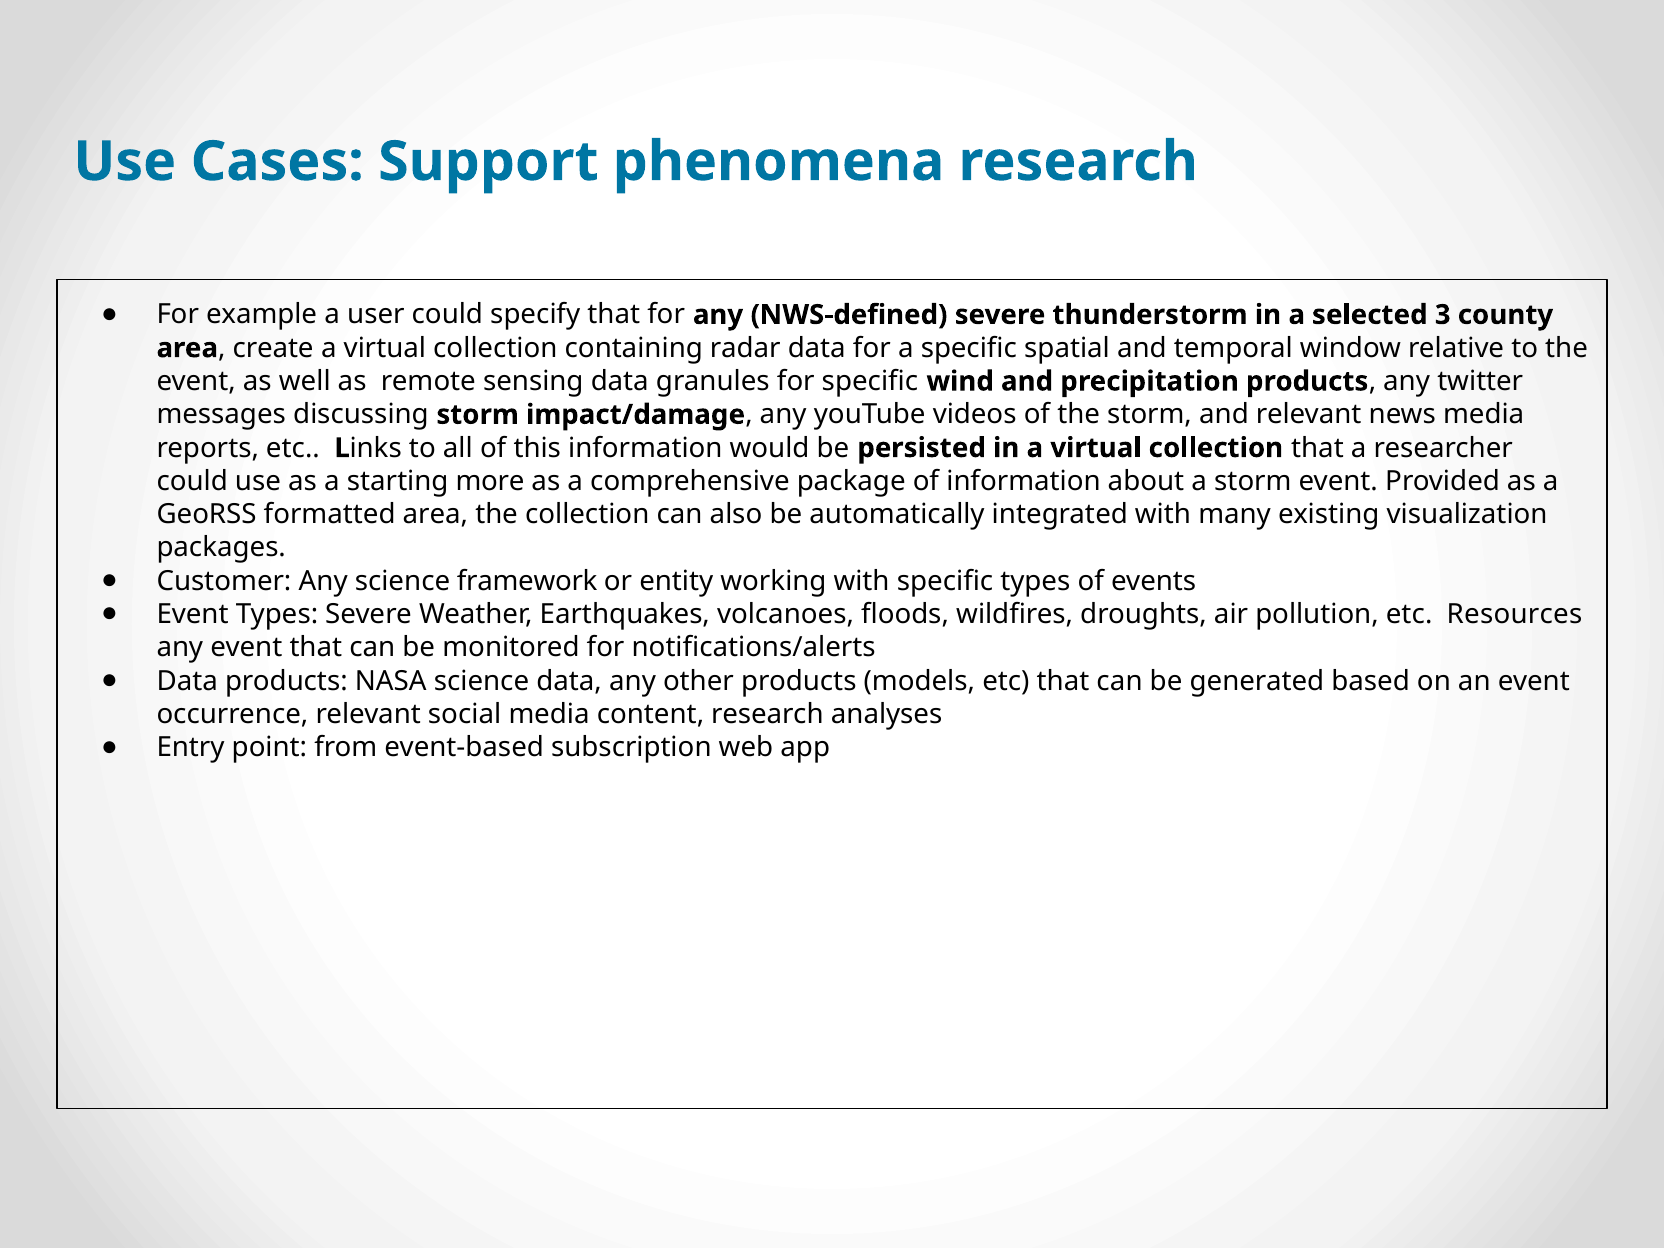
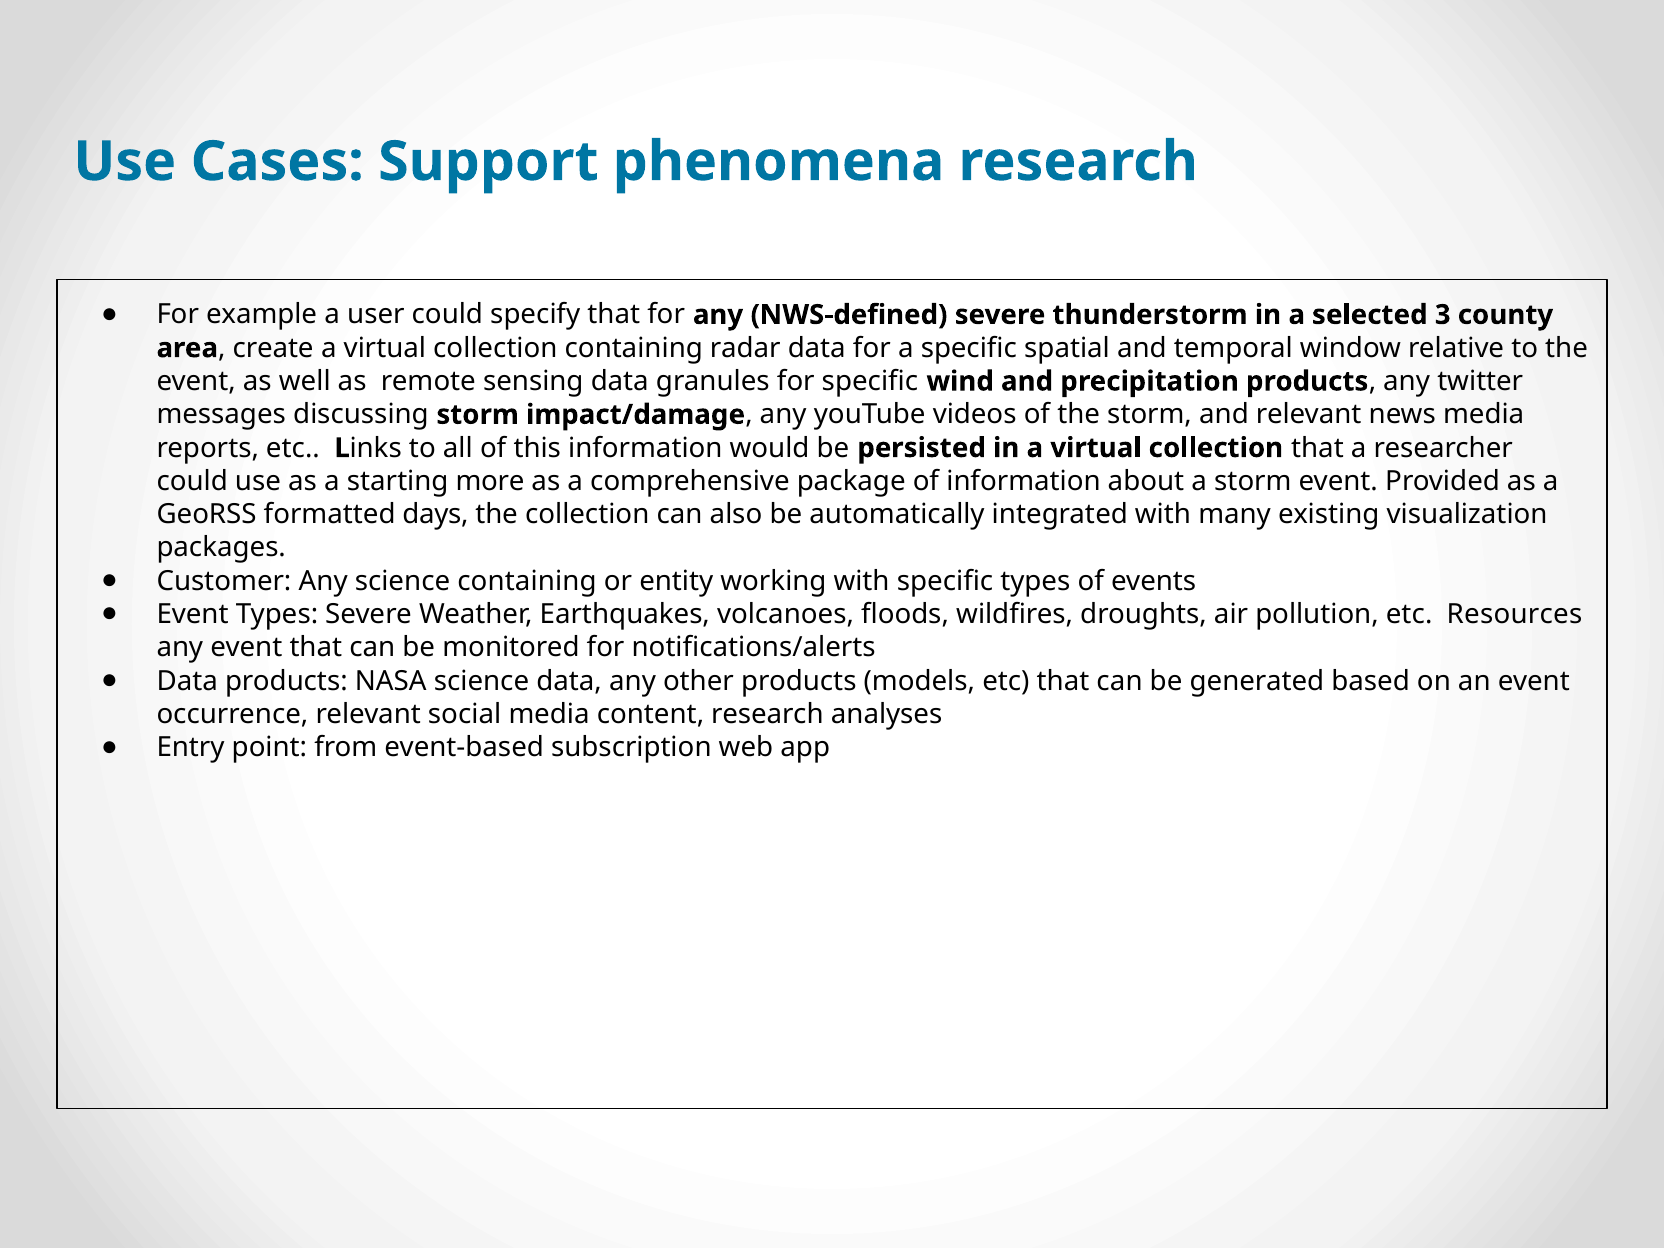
formatted area: area -> days
science framework: framework -> containing
